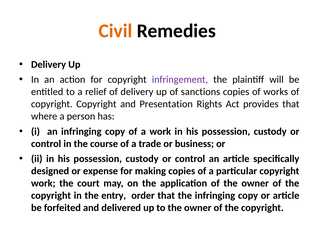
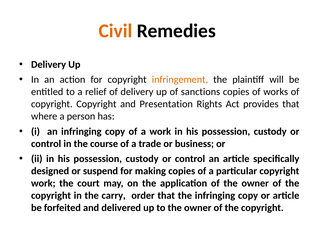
infringement colour: purple -> orange
expense: expense -> suspend
entry: entry -> carry
